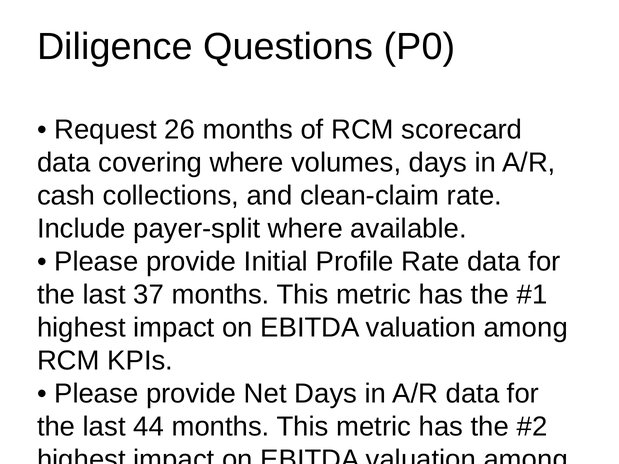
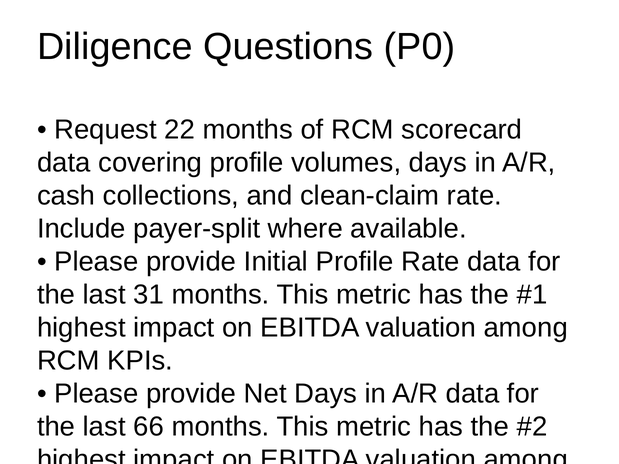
26: 26 -> 22
covering where: where -> profile
37: 37 -> 31
44: 44 -> 66
